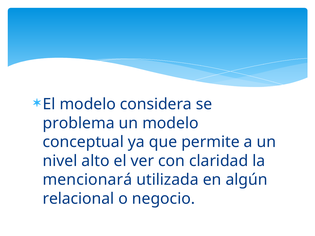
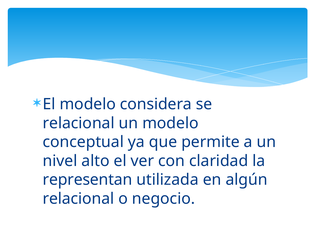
problema at (79, 123): problema -> relacional
mencionará: mencionará -> representan
